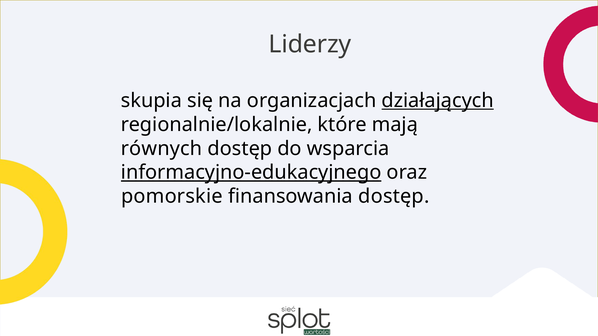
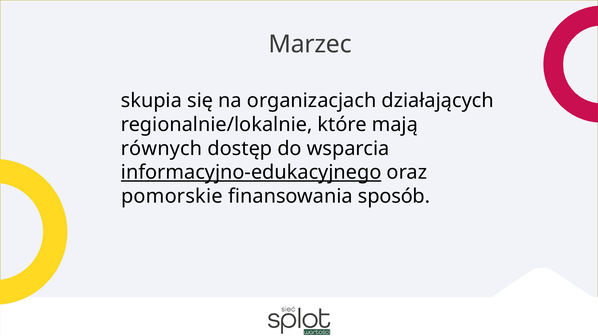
Liderzy: Liderzy -> Marzec
działających underline: present -> none
finansowania dostęp: dostęp -> sposób
